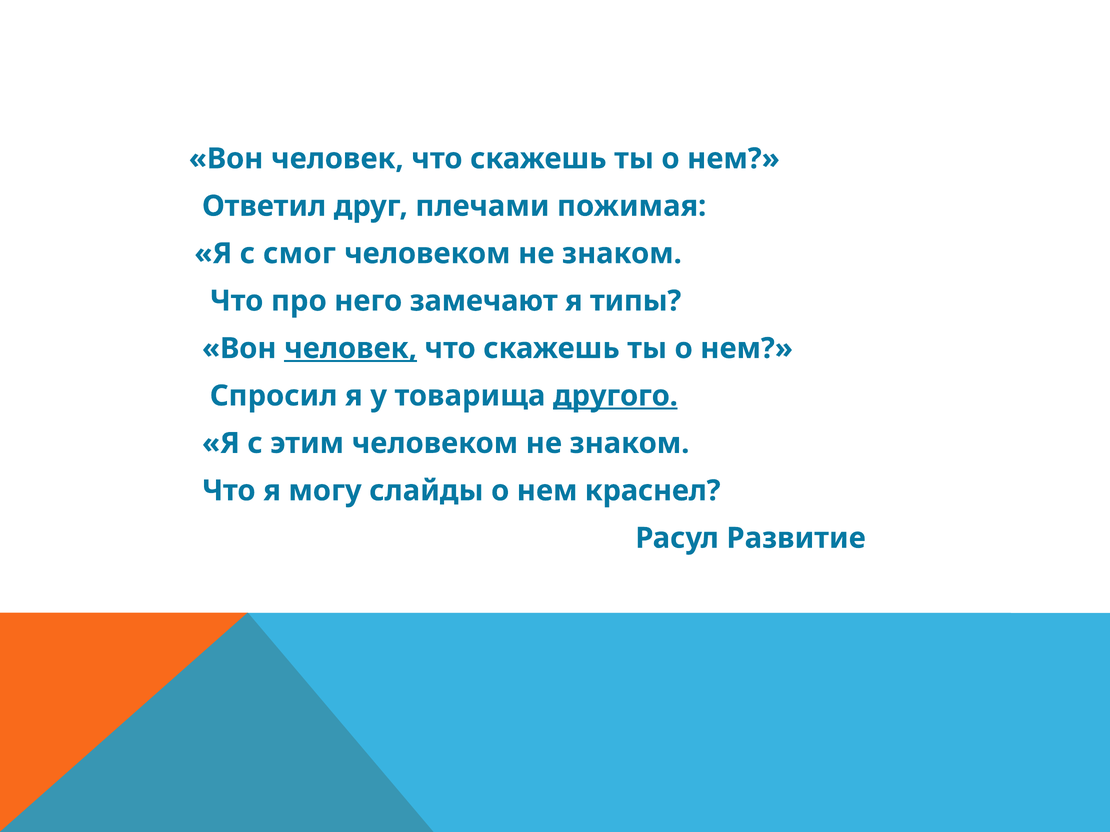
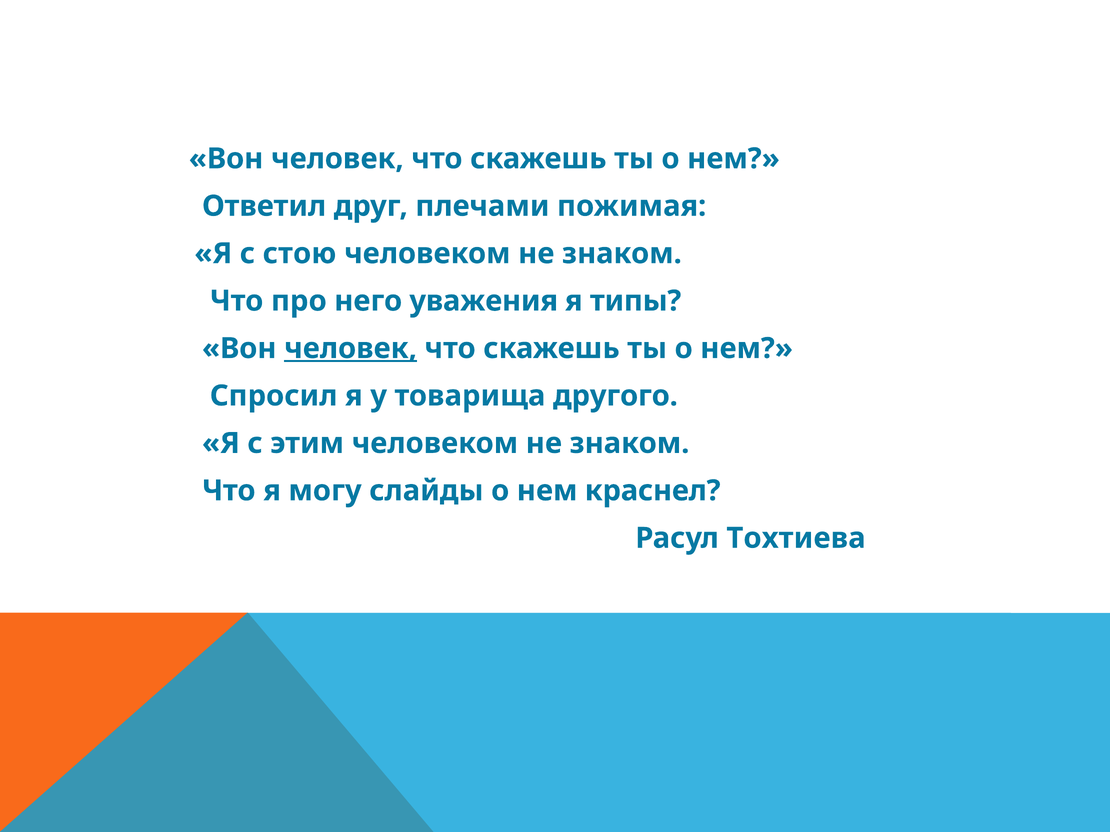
смог: смог -> стою
замечают: замечают -> уважения
другого underline: present -> none
Развитие: Развитие -> Тохтиева
